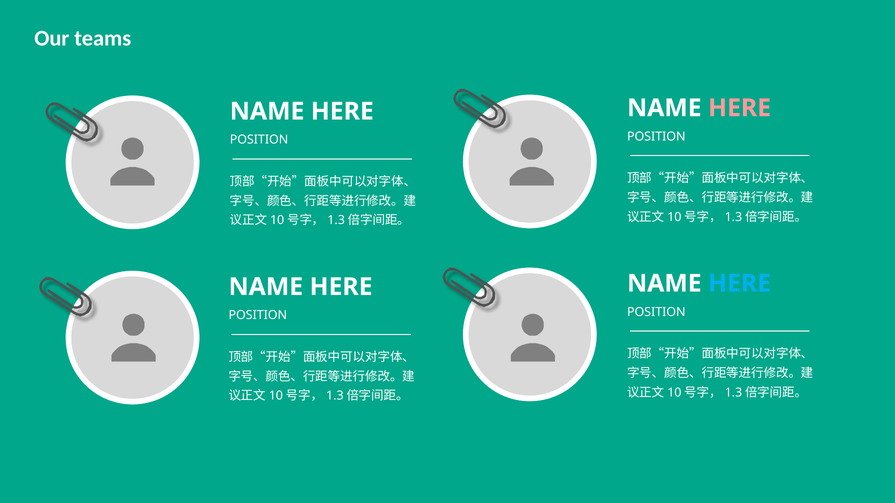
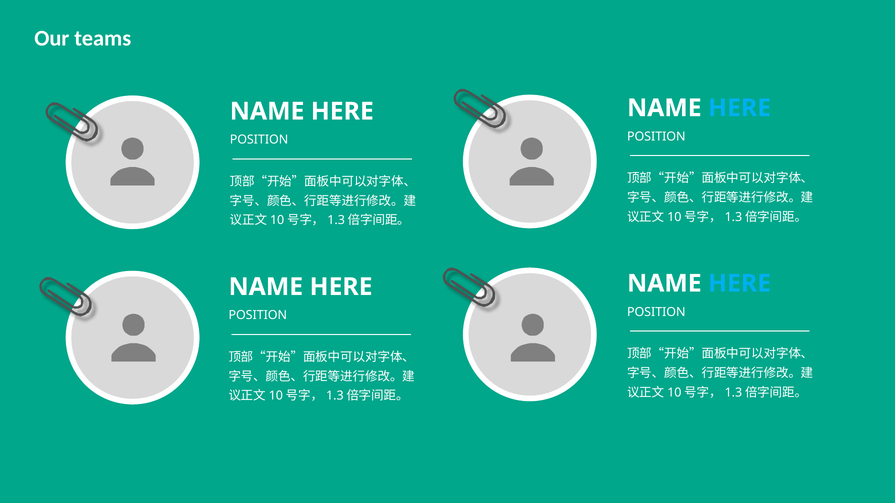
HERE at (740, 108) colour: pink -> light blue
